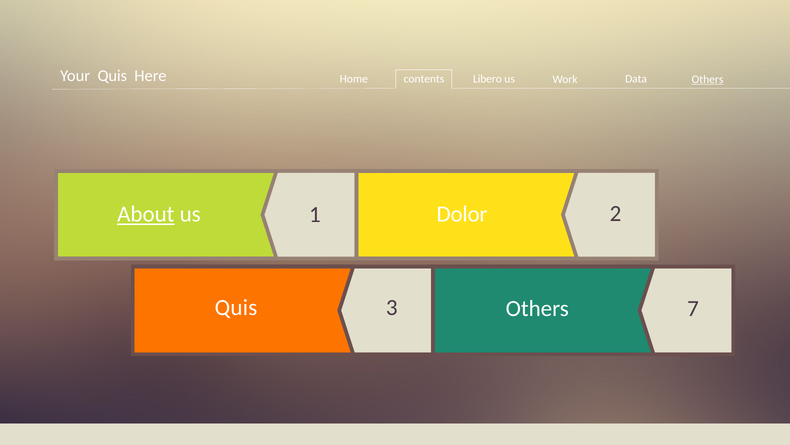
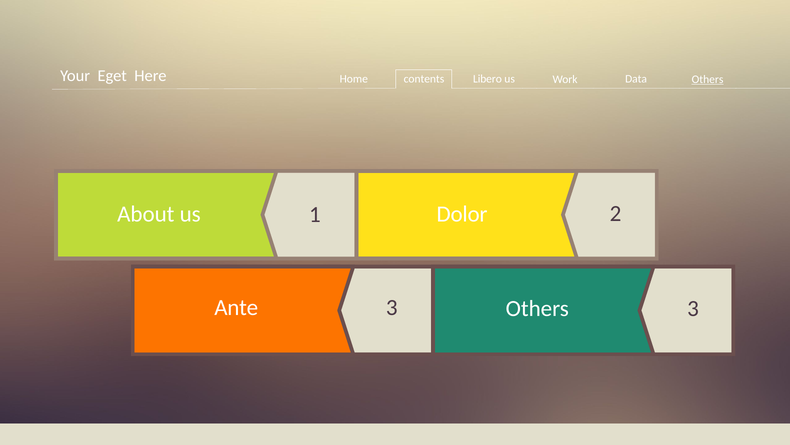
Your Quis: Quis -> Eget
About underline: present -> none
Quis at (236, 307): Quis -> Ante
3 7: 7 -> 3
